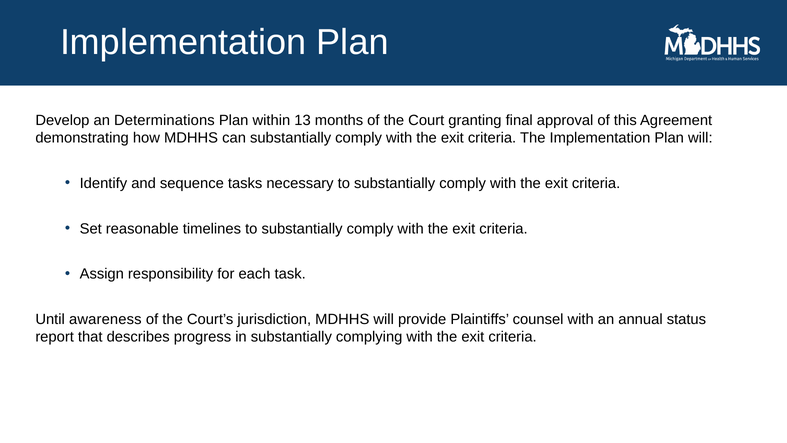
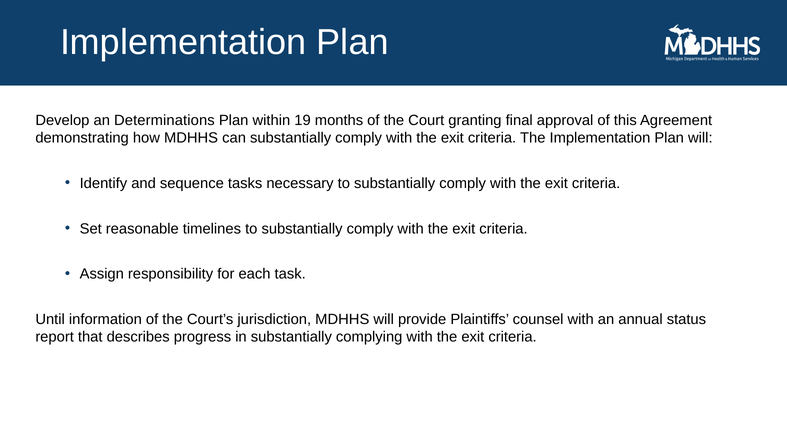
13: 13 -> 19
awareness: awareness -> information
